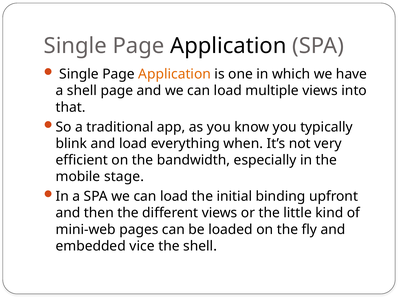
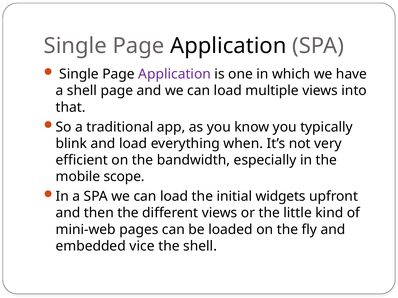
Application at (175, 74) colour: orange -> purple
stage: stage -> scope
binding: binding -> widgets
